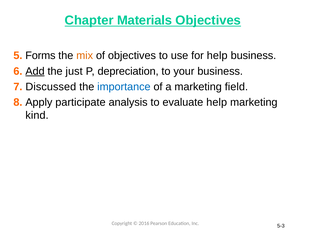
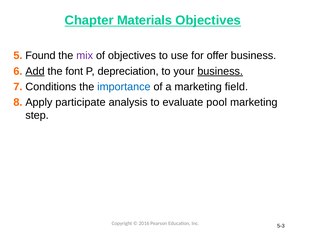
Forms: Forms -> Found
mix colour: orange -> purple
for help: help -> offer
just: just -> font
business at (220, 71) underline: none -> present
Discussed: Discussed -> Conditions
evaluate help: help -> pool
kind: kind -> step
